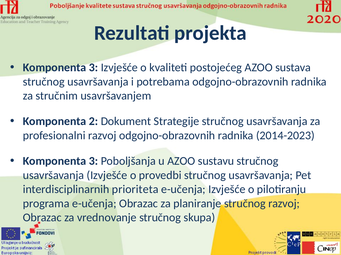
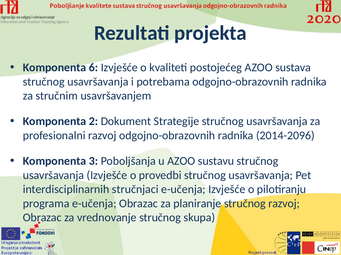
3 at (93, 68): 3 -> 6
2014-2023: 2014-2023 -> 2014-2096
prioriteta: prioriteta -> stručnjaci
